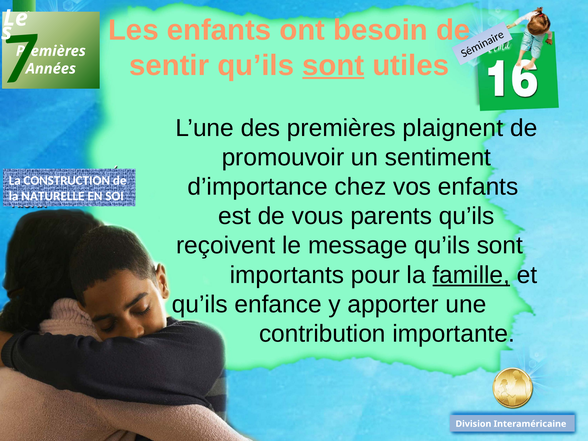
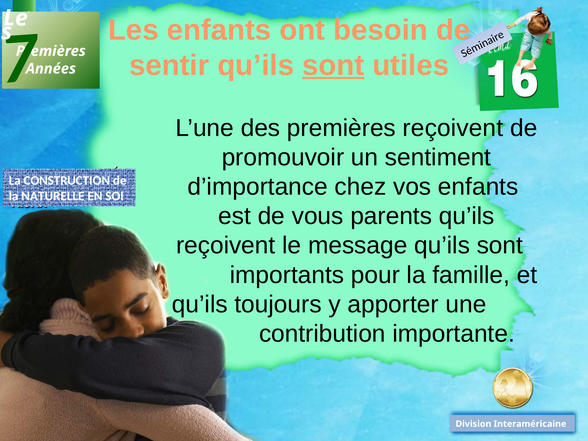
premières plaignent: plaignent -> reçoivent
famille underline: present -> none
enfance: enfance -> toujours
